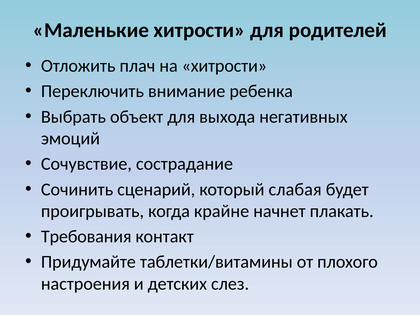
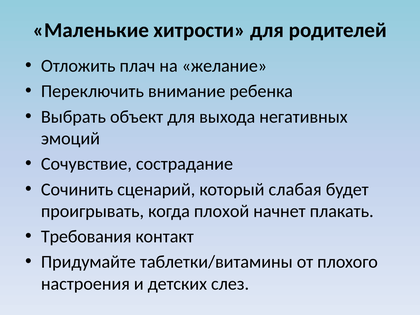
на хитрости: хитрости -> желание
крайне: крайне -> плохой
